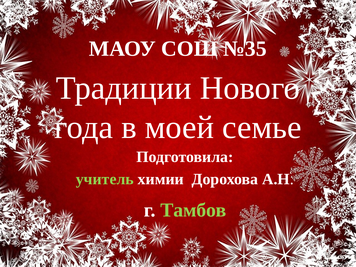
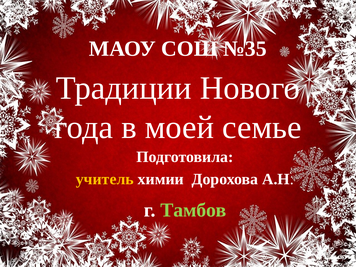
учитель colour: light green -> yellow
